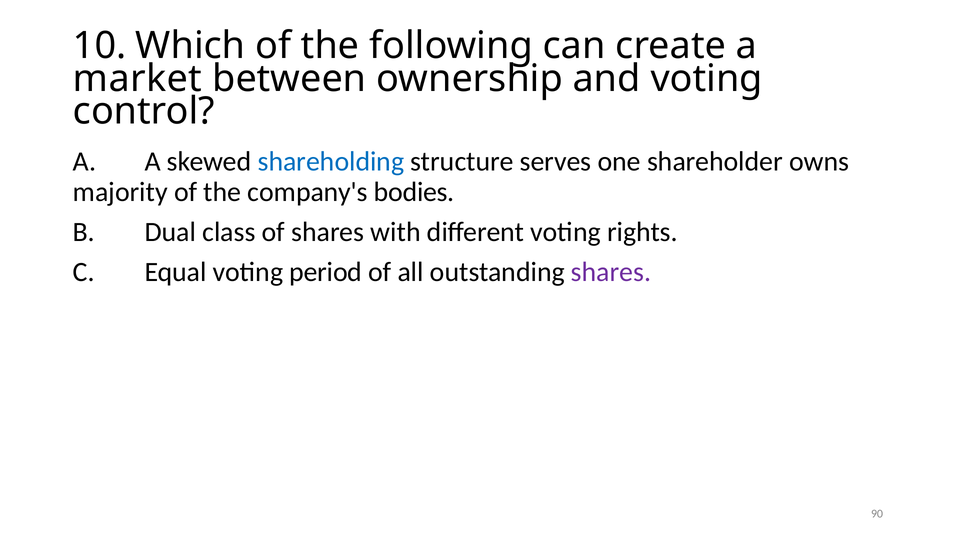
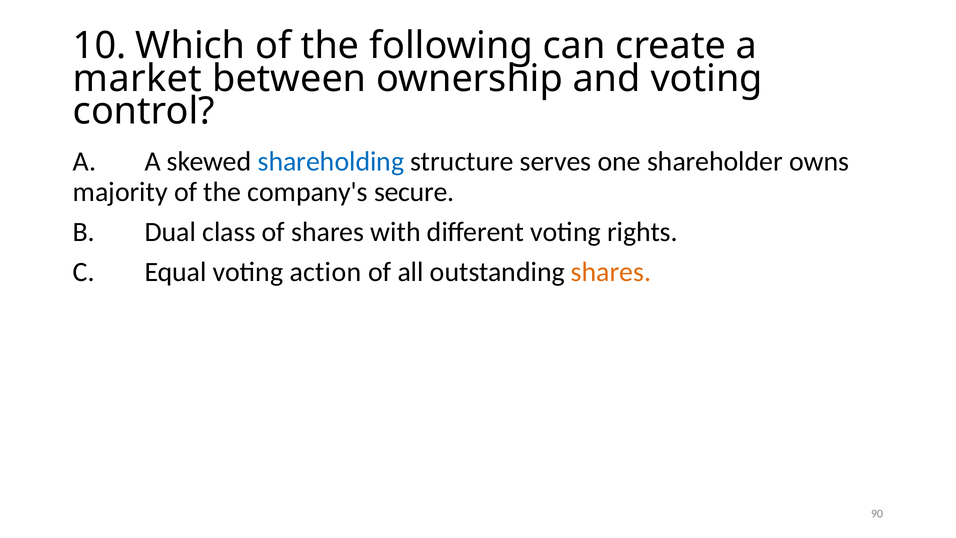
bodies: bodies -> secure
period: period -> action
shares at (611, 272) colour: purple -> orange
